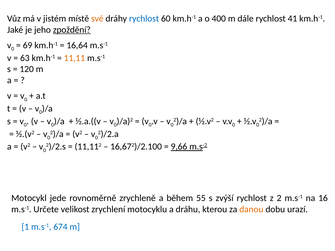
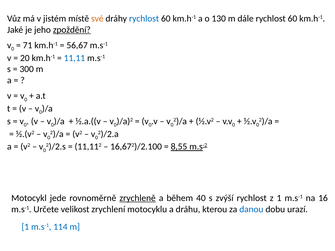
400: 400 -> 130
dále rychlost 41: 41 -> 60
69: 69 -> 71
16,64: 16,64 -> 56,67
63: 63 -> 20
11,11 colour: orange -> blue
120: 120 -> 300
9,66: 9,66 -> 8,55
zrychleně underline: none -> present
55: 55 -> 40
z 2: 2 -> 1
danou colour: orange -> blue
674: 674 -> 114
